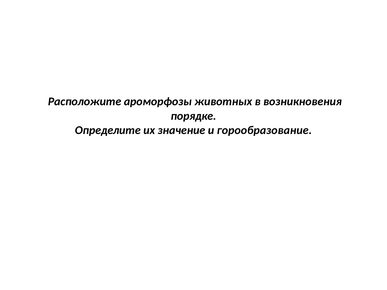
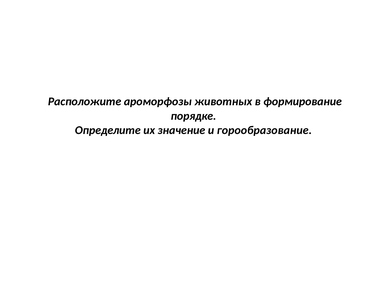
возникновения: возникновения -> формирование
